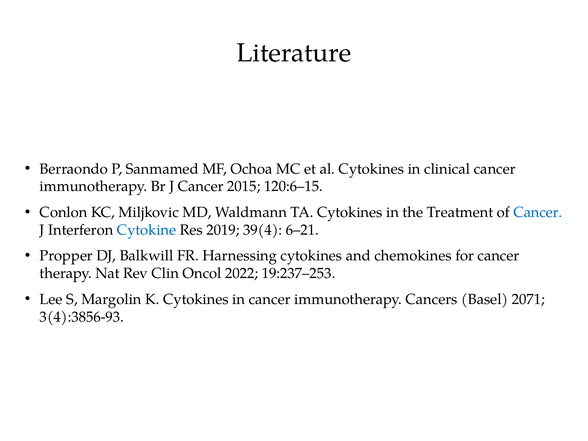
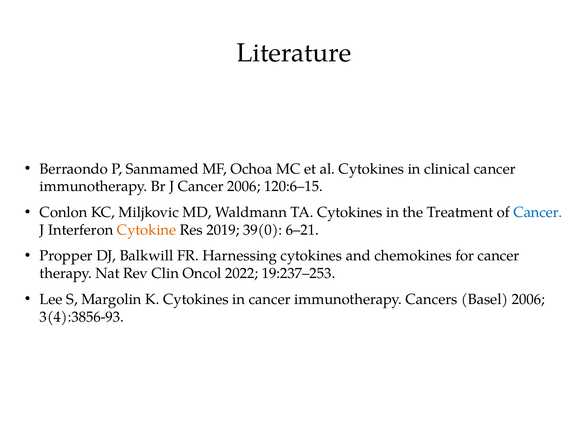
Cancer 2015: 2015 -> 2006
Cytokine colour: blue -> orange
39(4: 39(4 -> 39(0
Basel 2071: 2071 -> 2006
